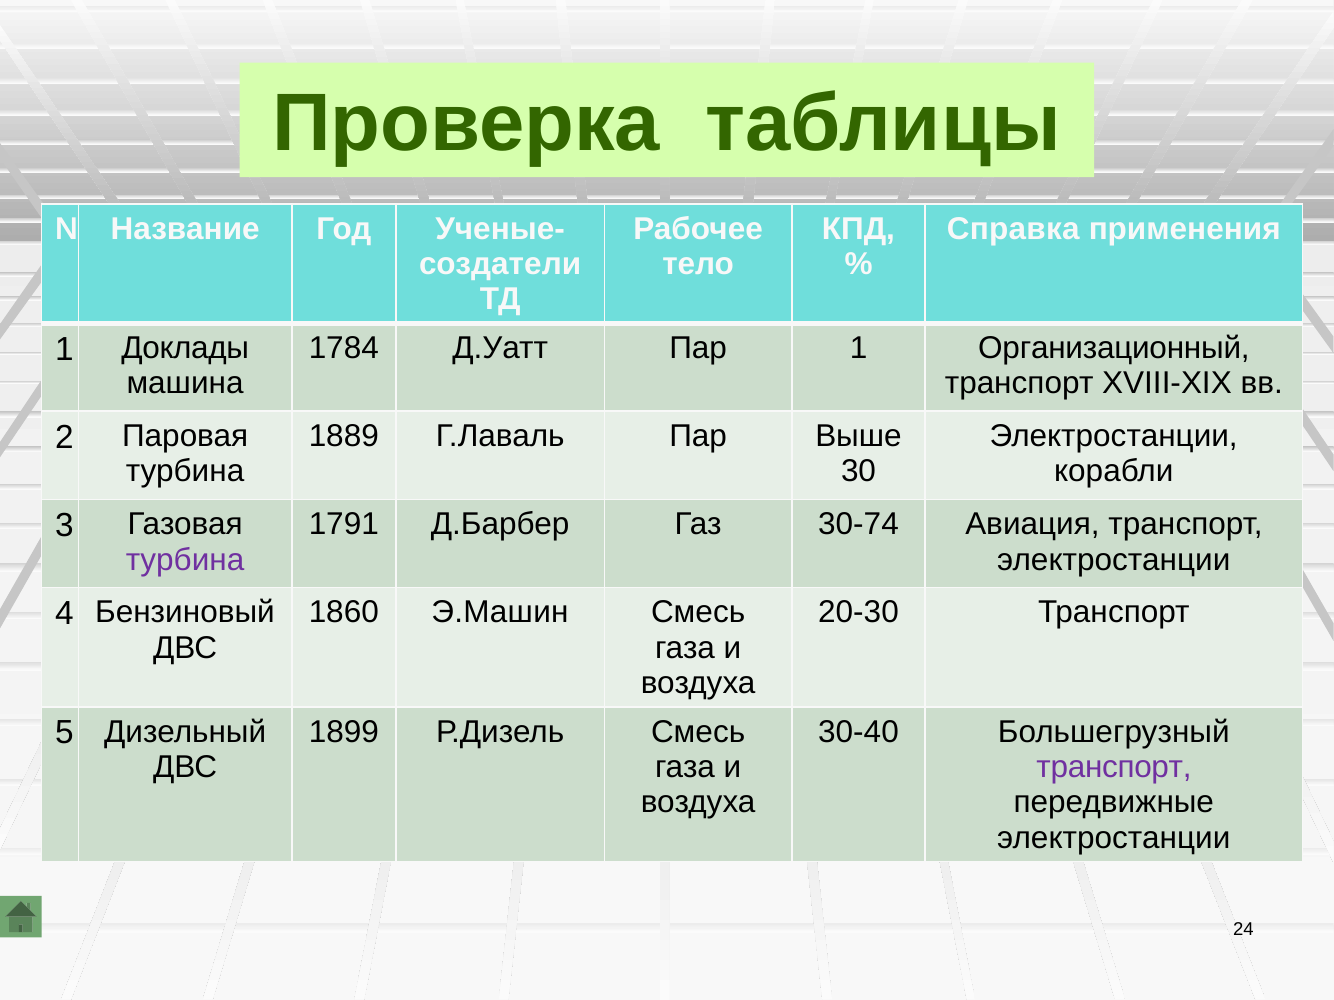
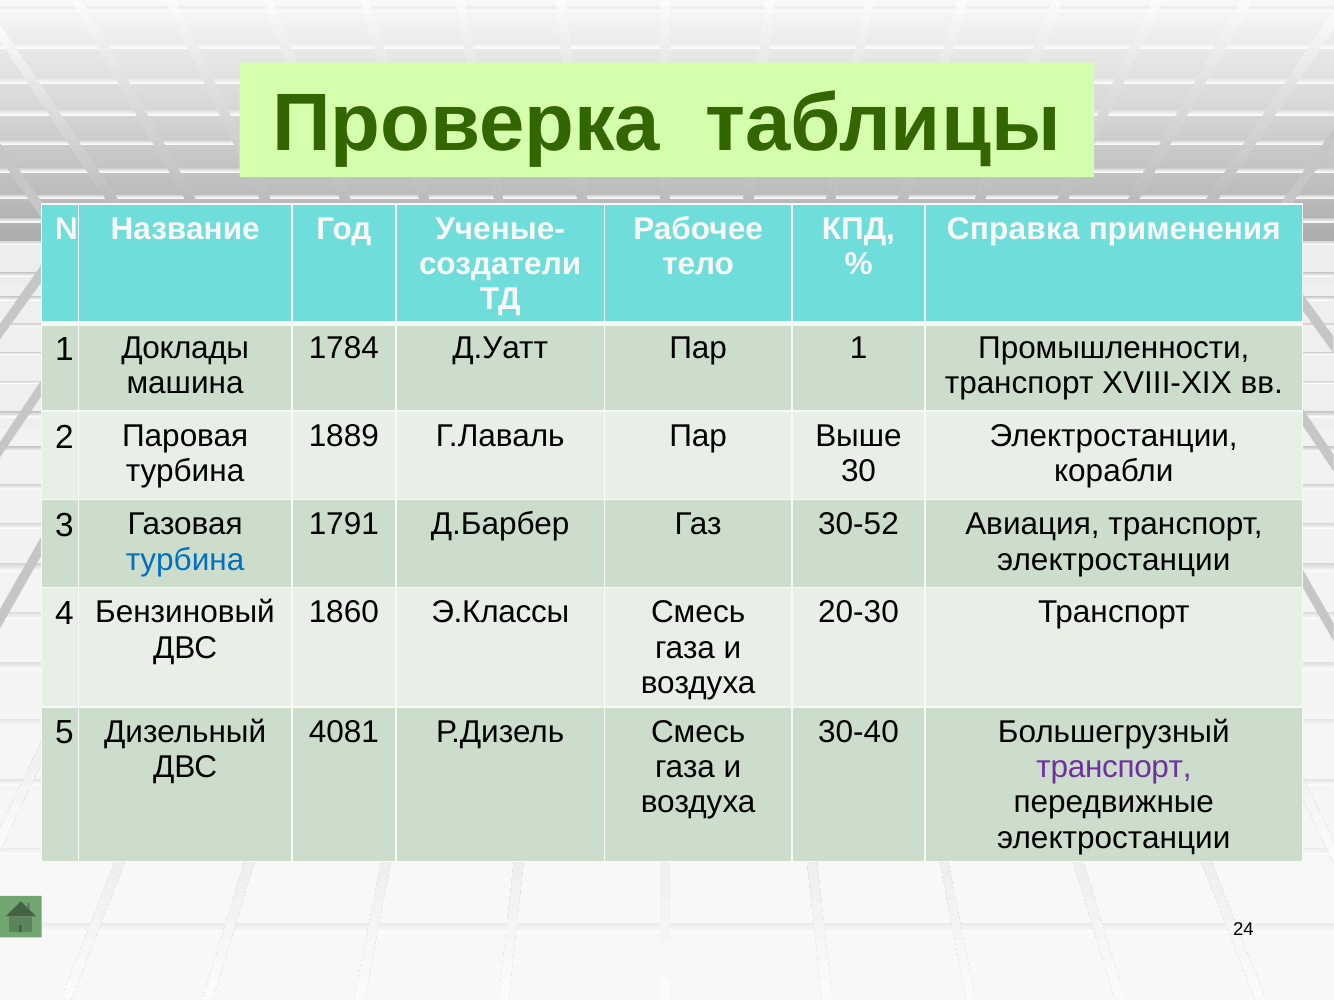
Организационный: Организационный -> Промышленности
30-74: 30-74 -> 30-52
турбина at (185, 560) colour: purple -> blue
Э.Машин: Э.Машин -> Э.Классы
1899: 1899 -> 4081
